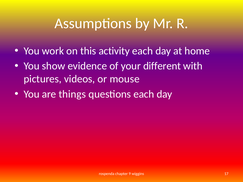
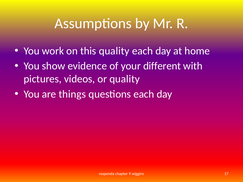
this activity: activity -> quality
or mouse: mouse -> quality
